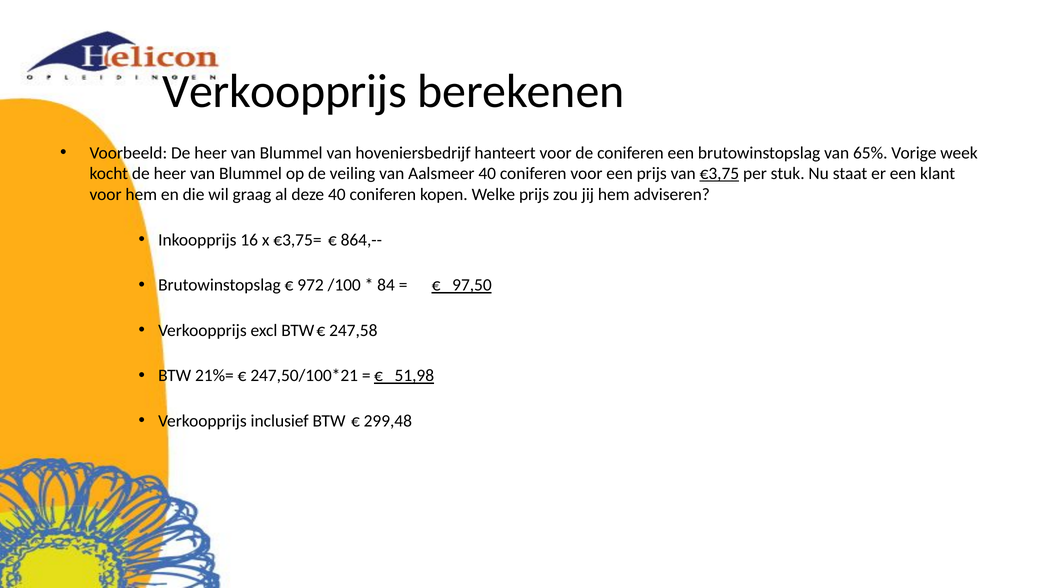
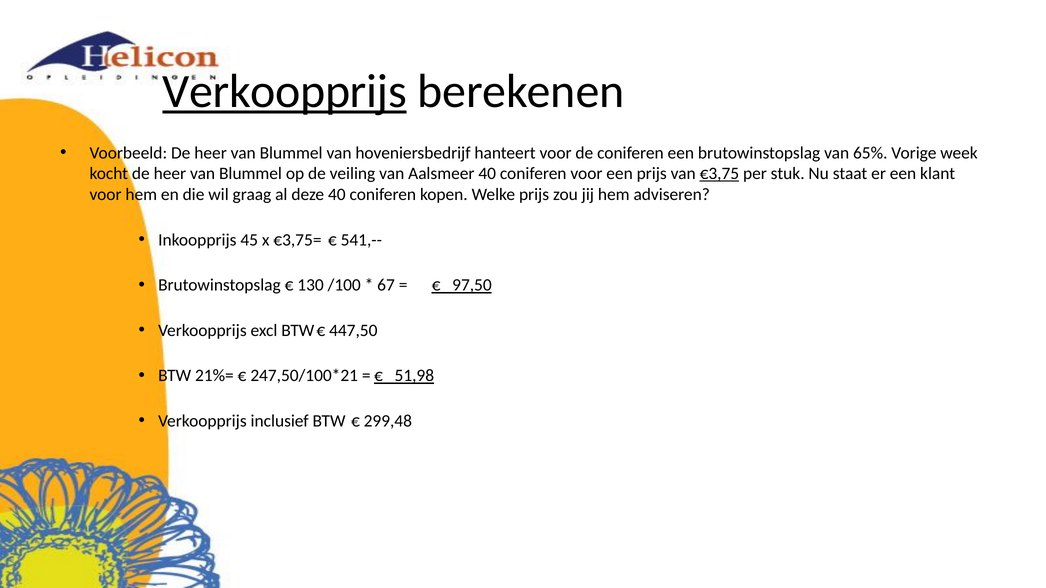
Verkoopprijs at (285, 91) underline: none -> present
16: 16 -> 45
864,--: 864,-- -> 541,--
972: 972 -> 130
84: 84 -> 67
247,58: 247,58 -> 447,50
